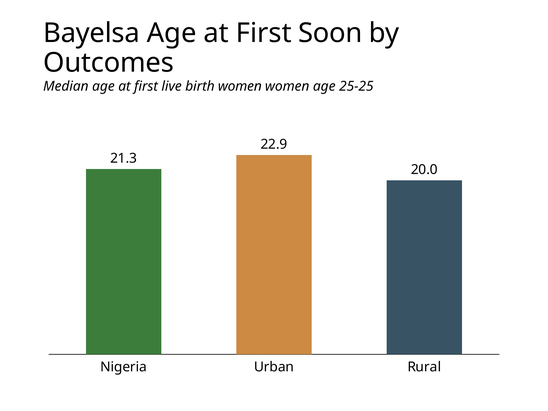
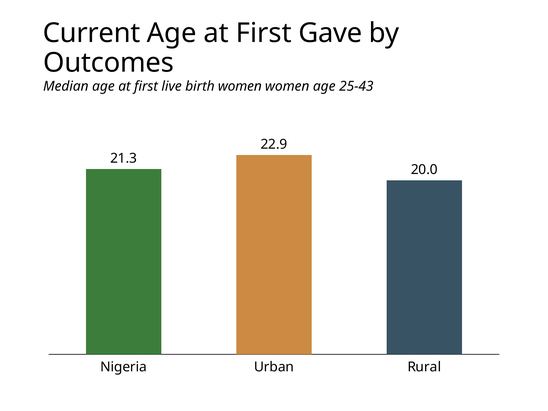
Bayelsa: Bayelsa -> Current
Soon: Soon -> Gave
25-25: 25-25 -> 25-43
